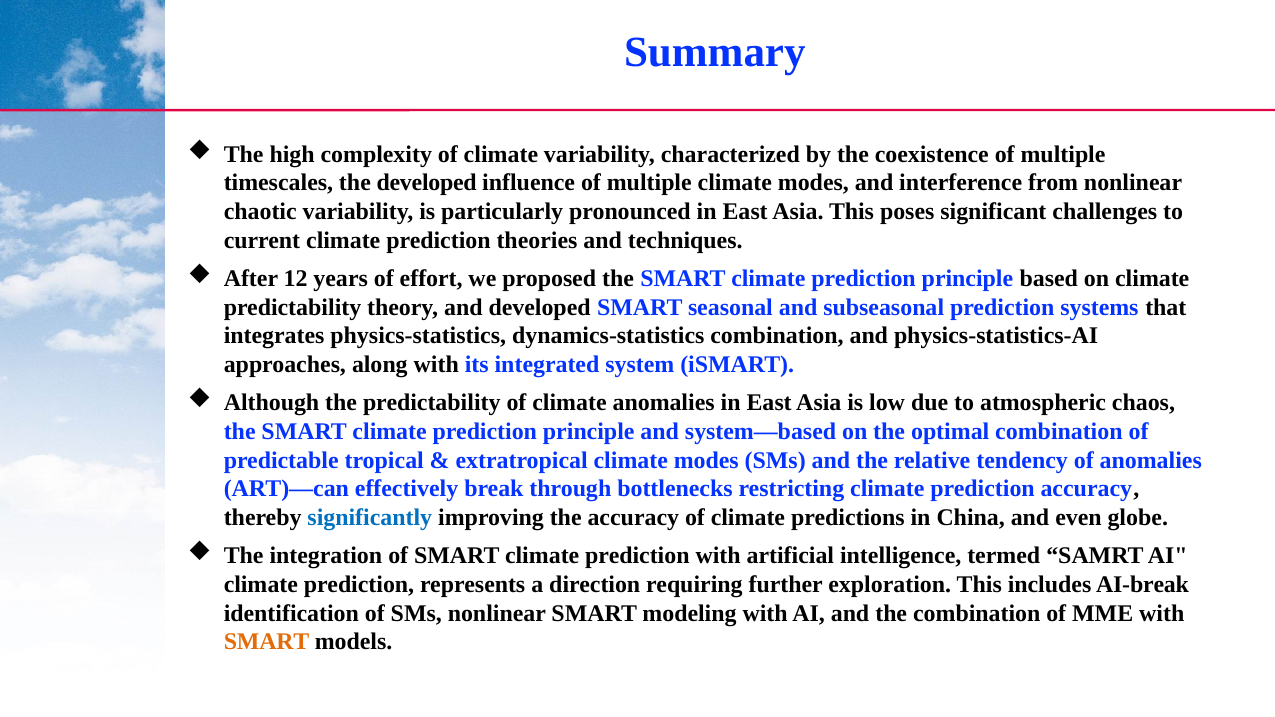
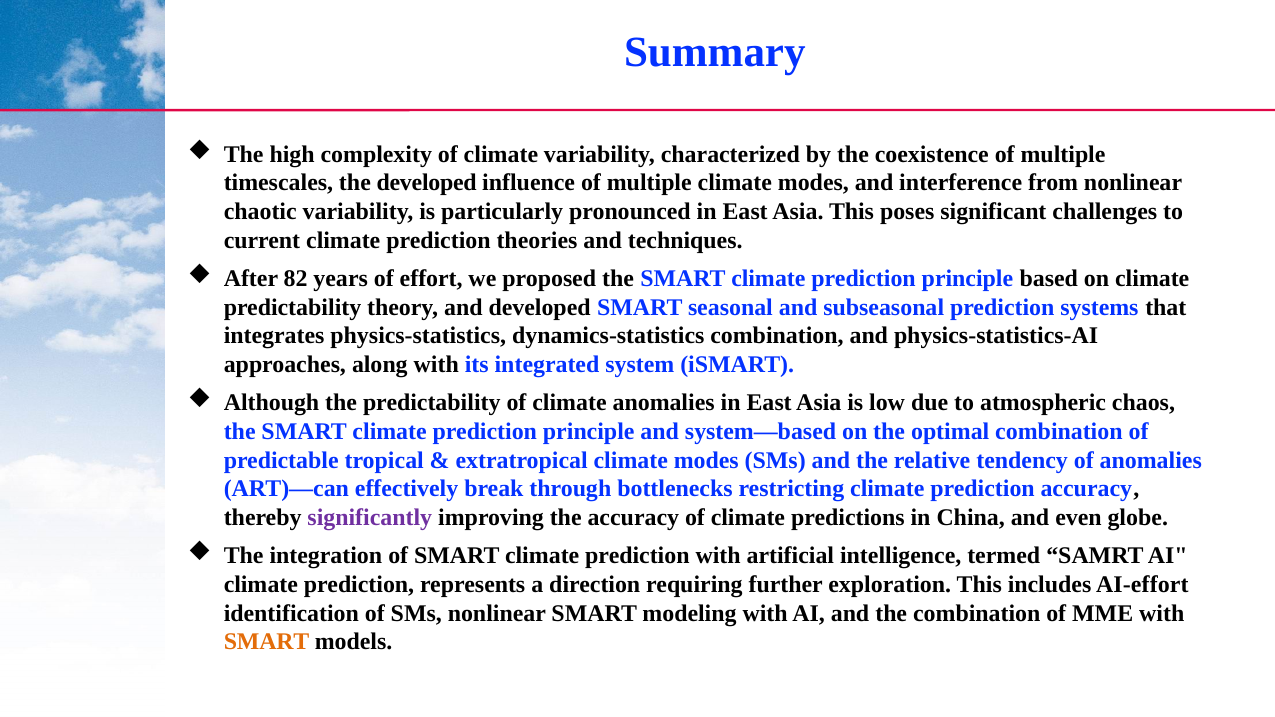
12: 12 -> 82
significantly colour: blue -> purple
AI-break: AI-break -> AI-effort
